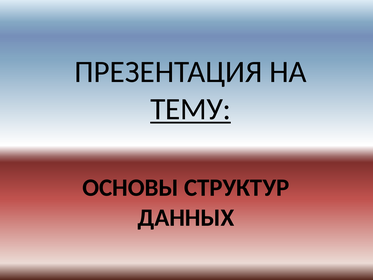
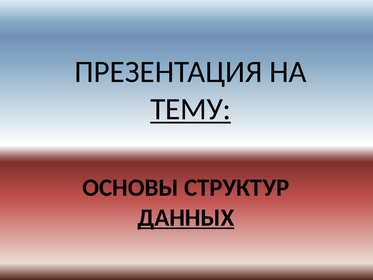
ДАННЫХ underline: none -> present
